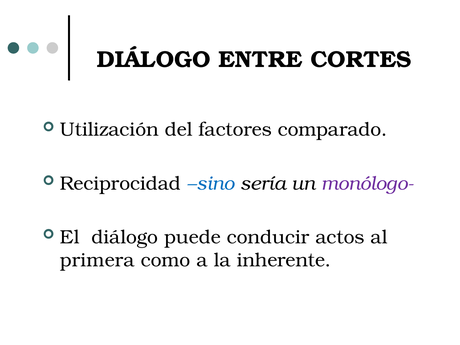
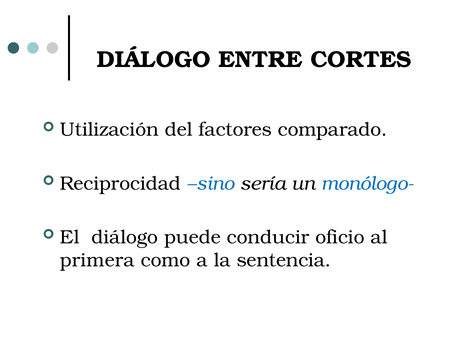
monólogo- colour: purple -> blue
actos: actos -> oficio
inherente: inherente -> sentencia
